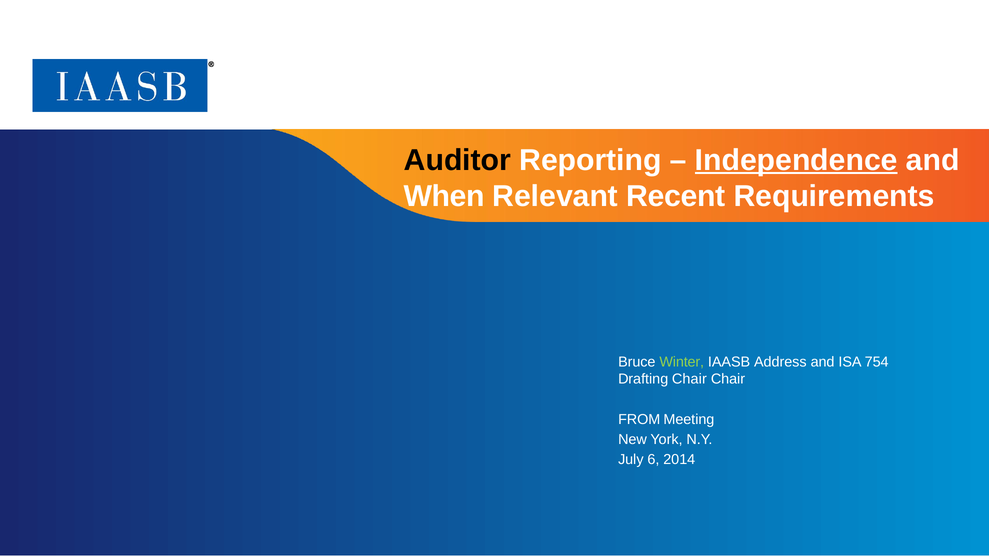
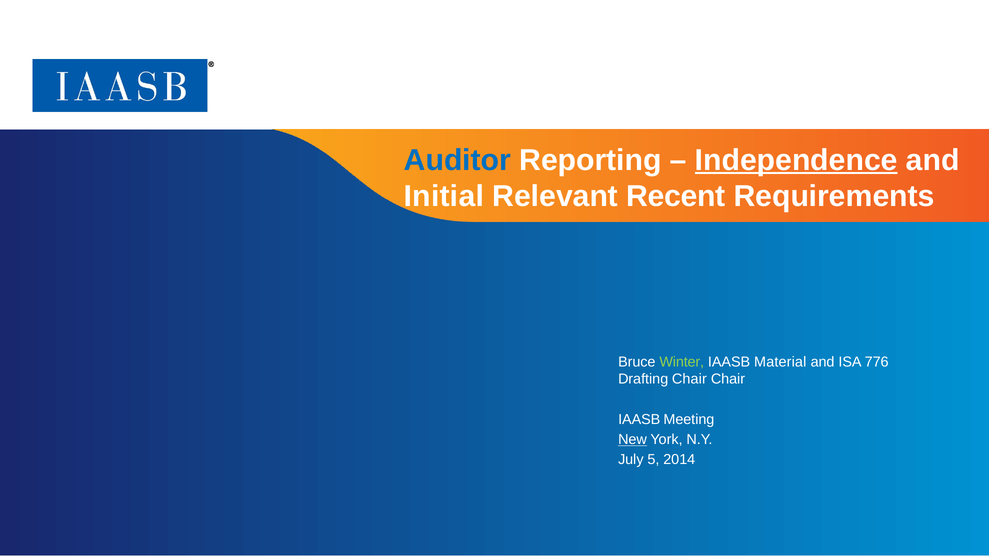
Auditor colour: black -> blue
When: When -> Initial
Address: Address -> Material
754: 754 -> 776
FROM at (639, 420): FROM -> IAASB
New underline: none -> present
6: 6 -> 5
